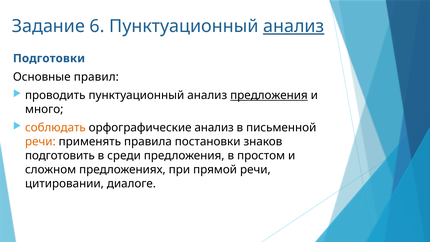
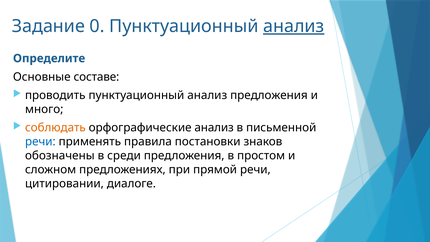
6: 6 -> 0
Подготовки: Подготовки -> Определите
правил: правил -> составе
предложения at (269, 95) underline: present -> none
речи at (40, 142) colour: orange -> blue
подготовить: подготовить -> обозначены
